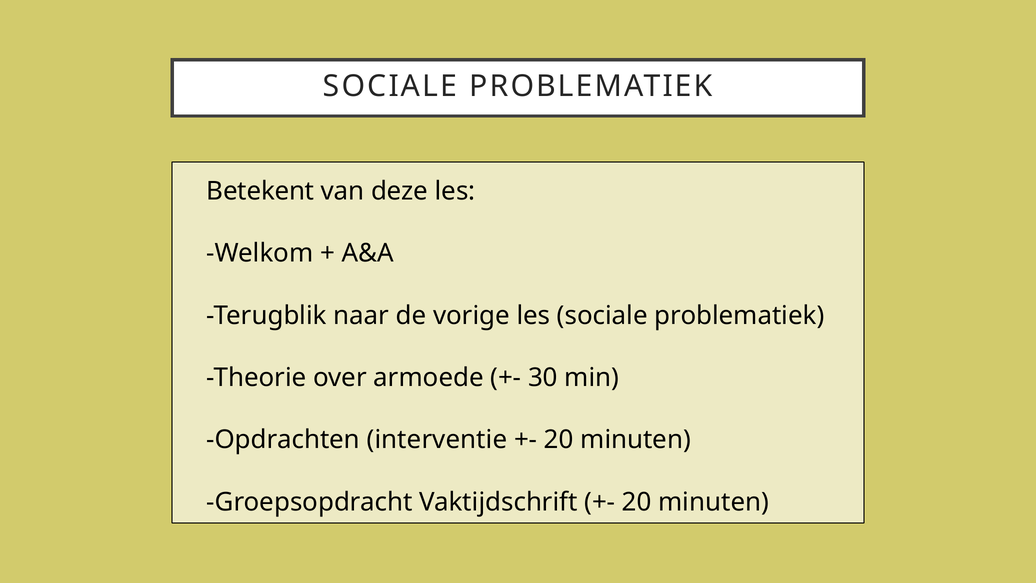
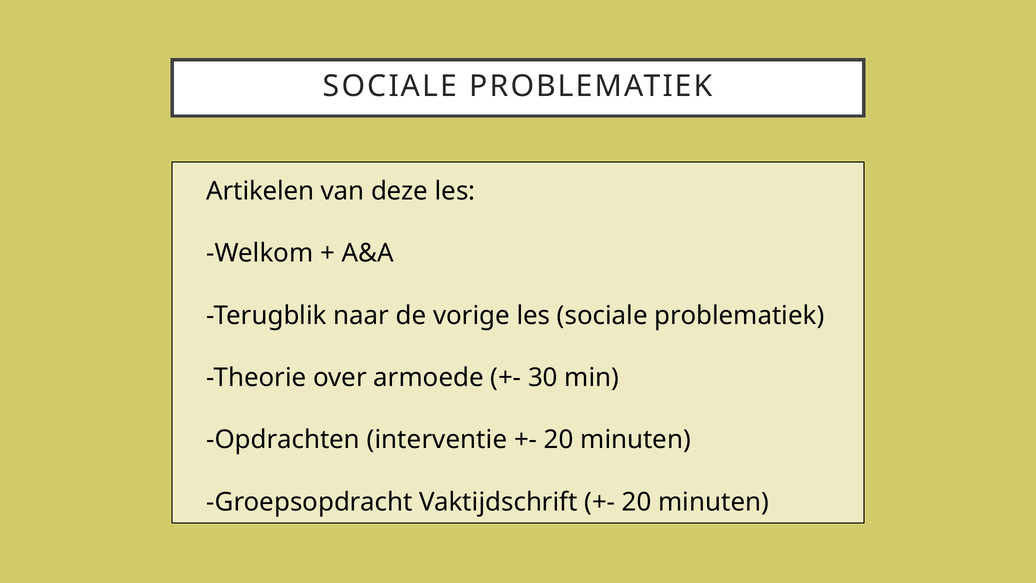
Betekent: Betekent -> Artikelen
